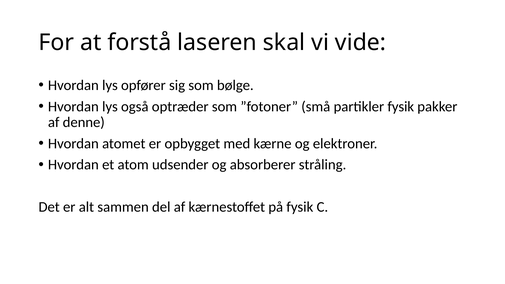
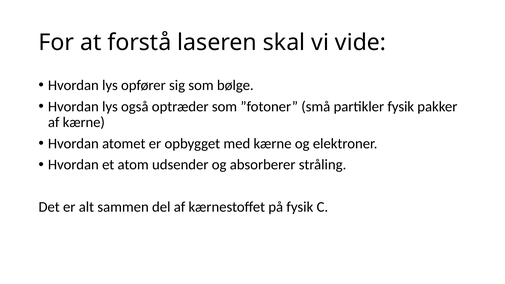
af denne: denne -> kærne
